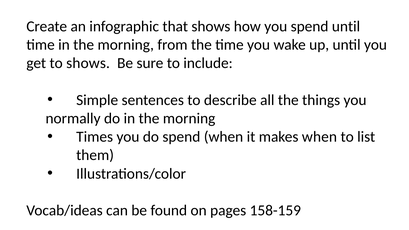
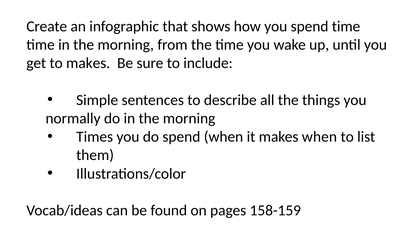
spend until: until -> time
to shows: shows -> makes
